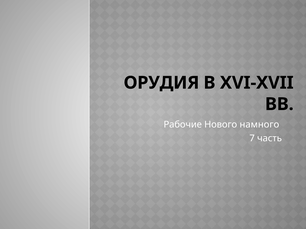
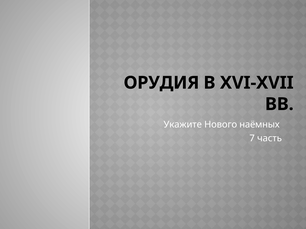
Рабочие: Рабочие -> Укажите
намного: намного -> наёмных
